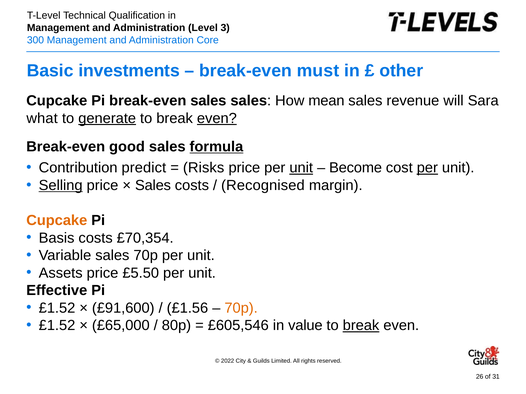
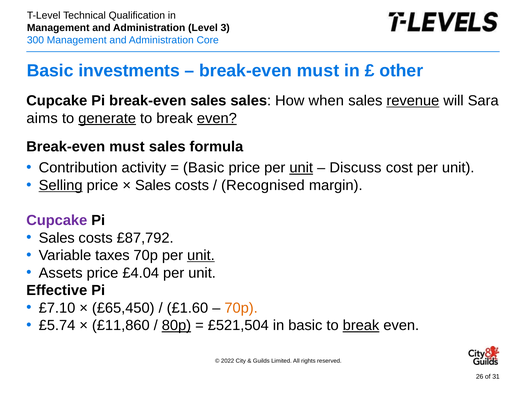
mean: mean -> when
revenue underline: none -> present
what: what -> aims
good at (127, 147): good -> must
formula underline: present -> none
predict: predict -> activity
Risks at (204, 168): Risks -> Basic
Become: Become -> Discuss
per at (427, 168) underline: present -> none
Cupcake at (57, 221) colour: orange -> purple
Basis at (57, 238): Basis -> Sales
£70,354: £70,354 -> £87,792
Variable sales: sales -> taxes
unit at (201, 256) underline: none -> present
£5.50: £5.50 -> £4.04
£1.52 at (57, 308): £1.52 -> £7.10
£91,600: £91,600 -> £65,450
£1.56: £1.56 -> £1.60
£1.52 at (57, 326): £1.52 -> £5.74
£65,000: £65,000 -> £11,860
80p underline: none -> present
£605,546: £605,546 -> £521,504
in value: value -> basic
